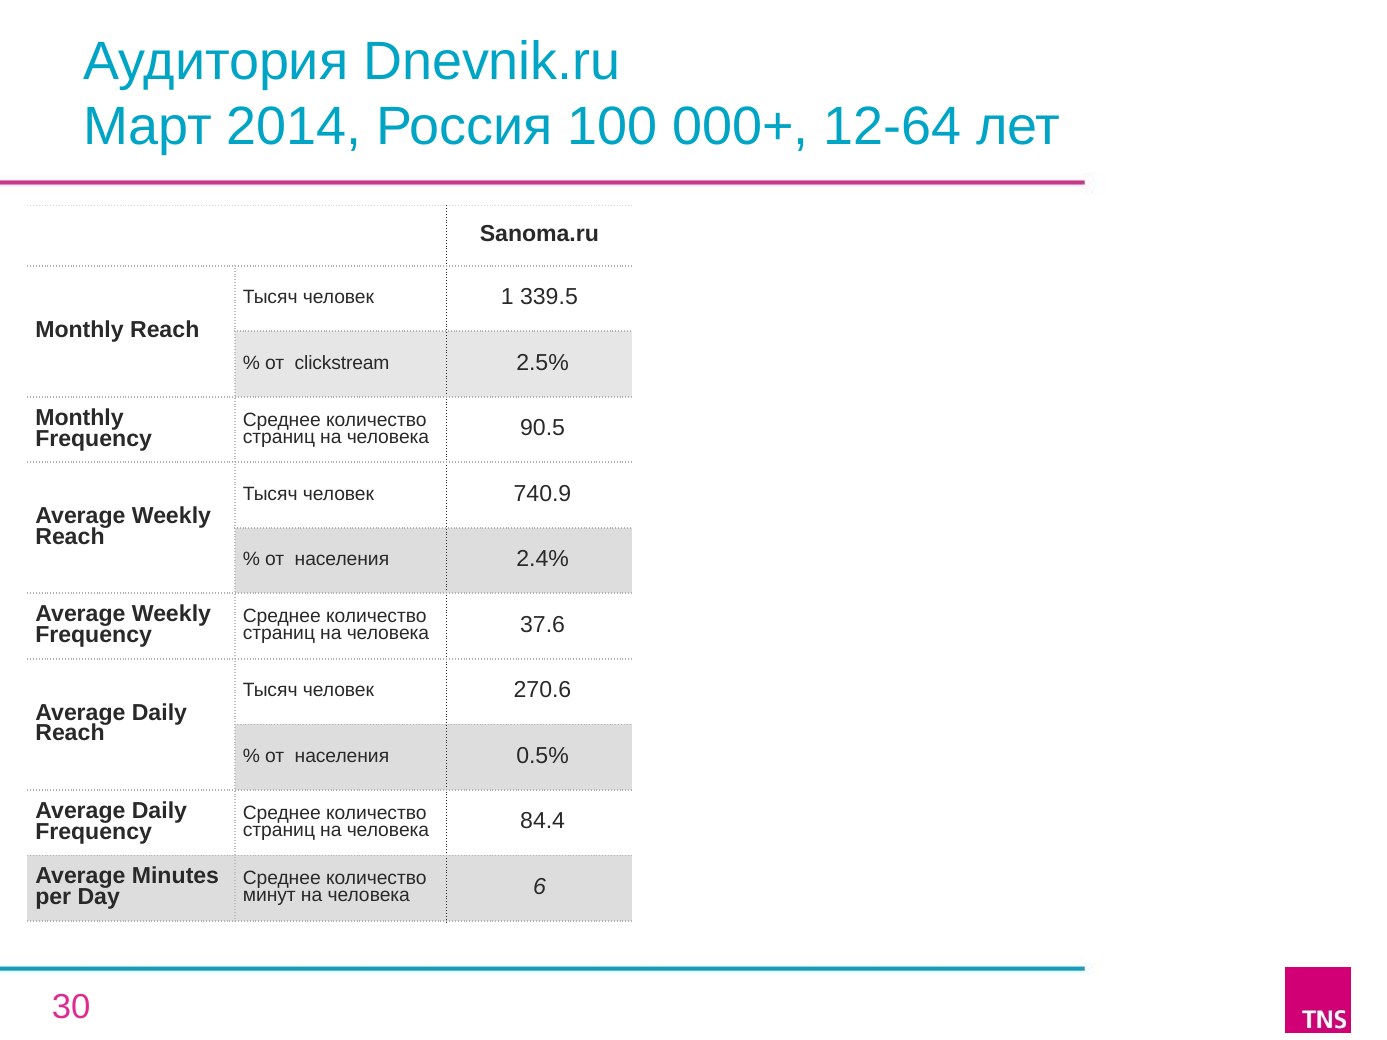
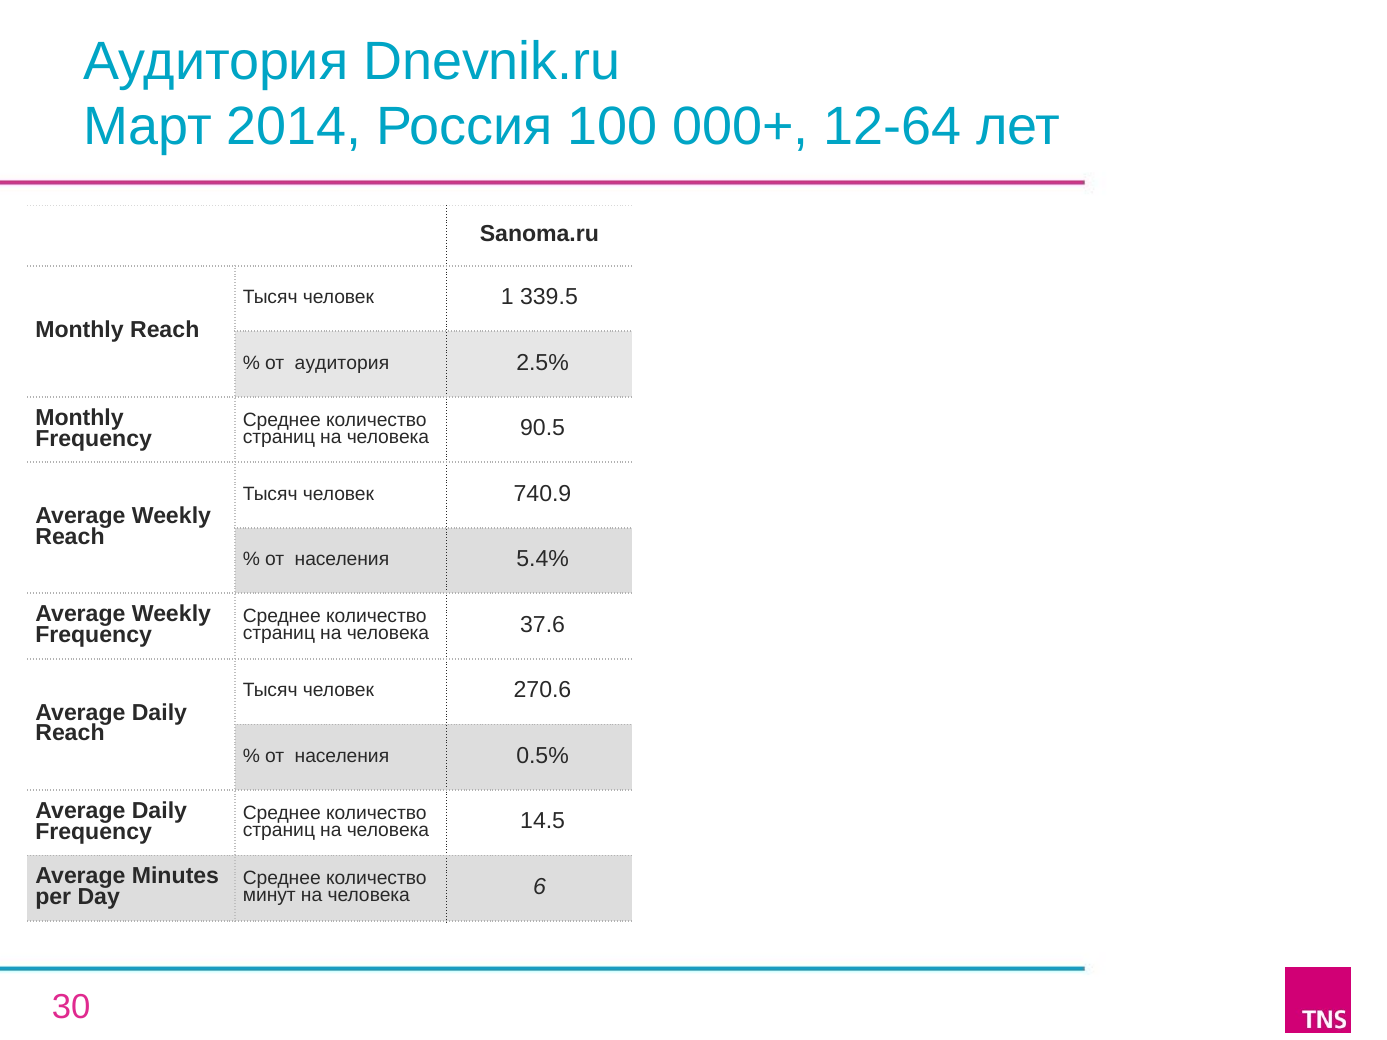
от clickstream: clickstream -> аудитория
2.4%: 2.4% -> 5.4%
84.4: 84.4 -> 14.5
